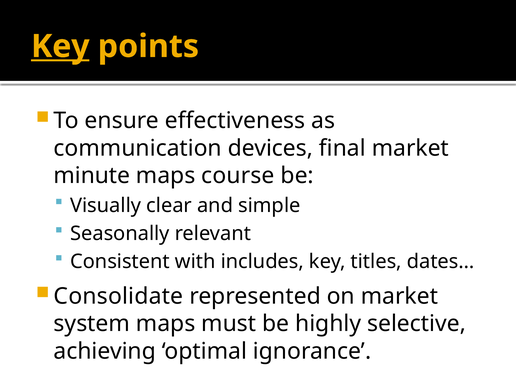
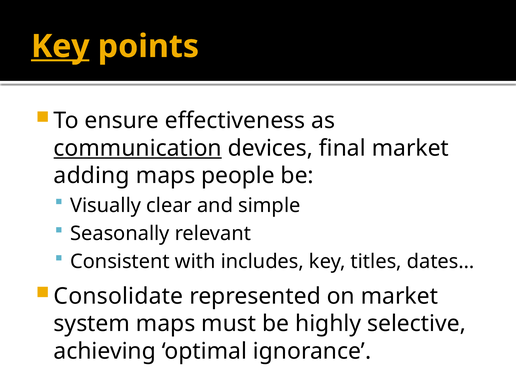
communication underline: none -> present
minute: minute -> adding
course: course -> people
